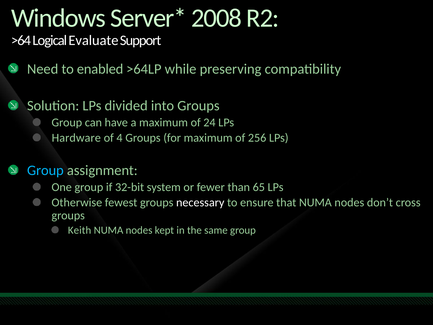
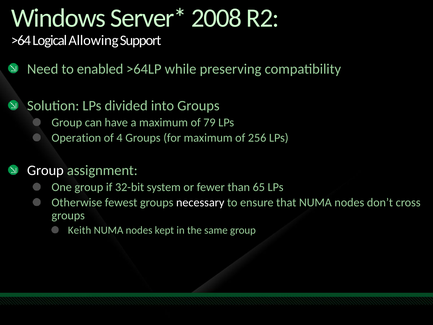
Evaluate: Evaluate -> Allowing
24: 24 -> 79
Hardware: Hardware -> Operation
Group at (45, 170) colour: light blue -> white
